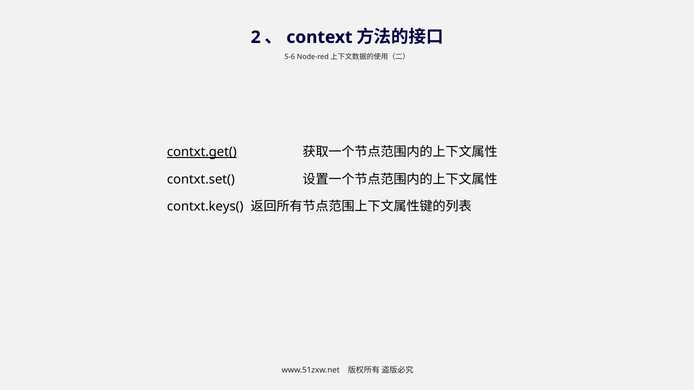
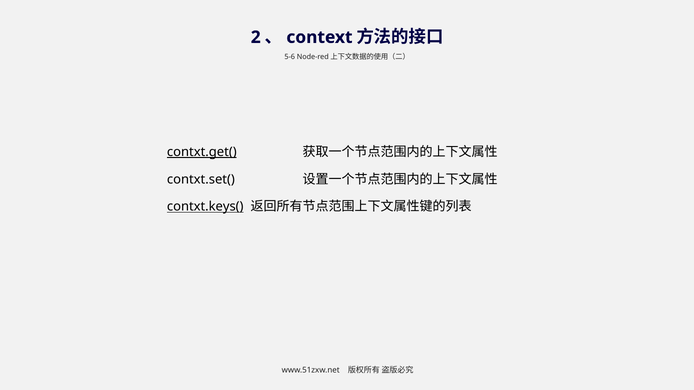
contxt.keys( underline: none -> present
